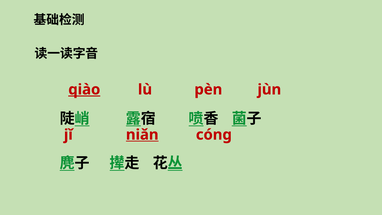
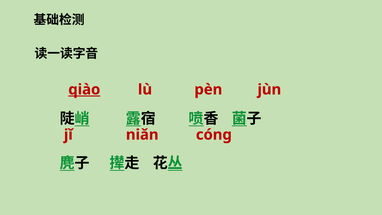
niǎn underline: present -> none
